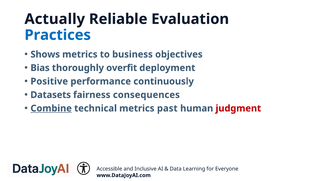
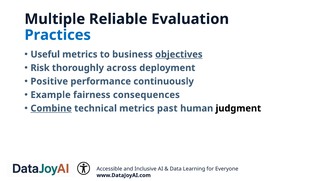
Actually: Actually -> Multiple
Shows: Shows -> Useful
objectives underline: none -> present
Bias: Bias -> Risk
overfit: overfit -> across
Datasets: Datasets -> Example
judgment colour: red -> black
